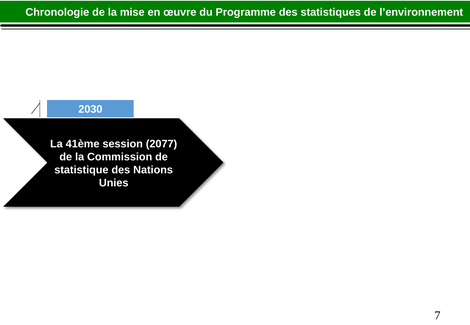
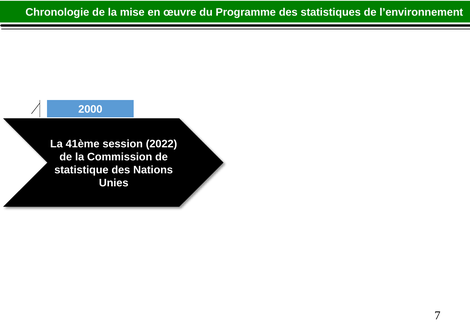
2030: 2030 -> 2000
2077: 2077 -> 2022
